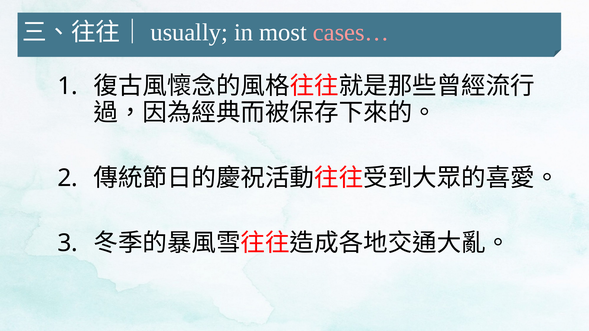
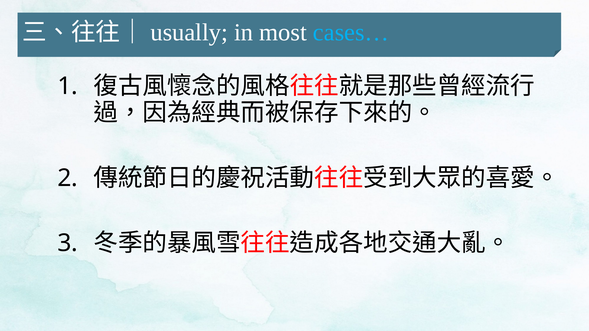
cases… colour: pink -> light blue
